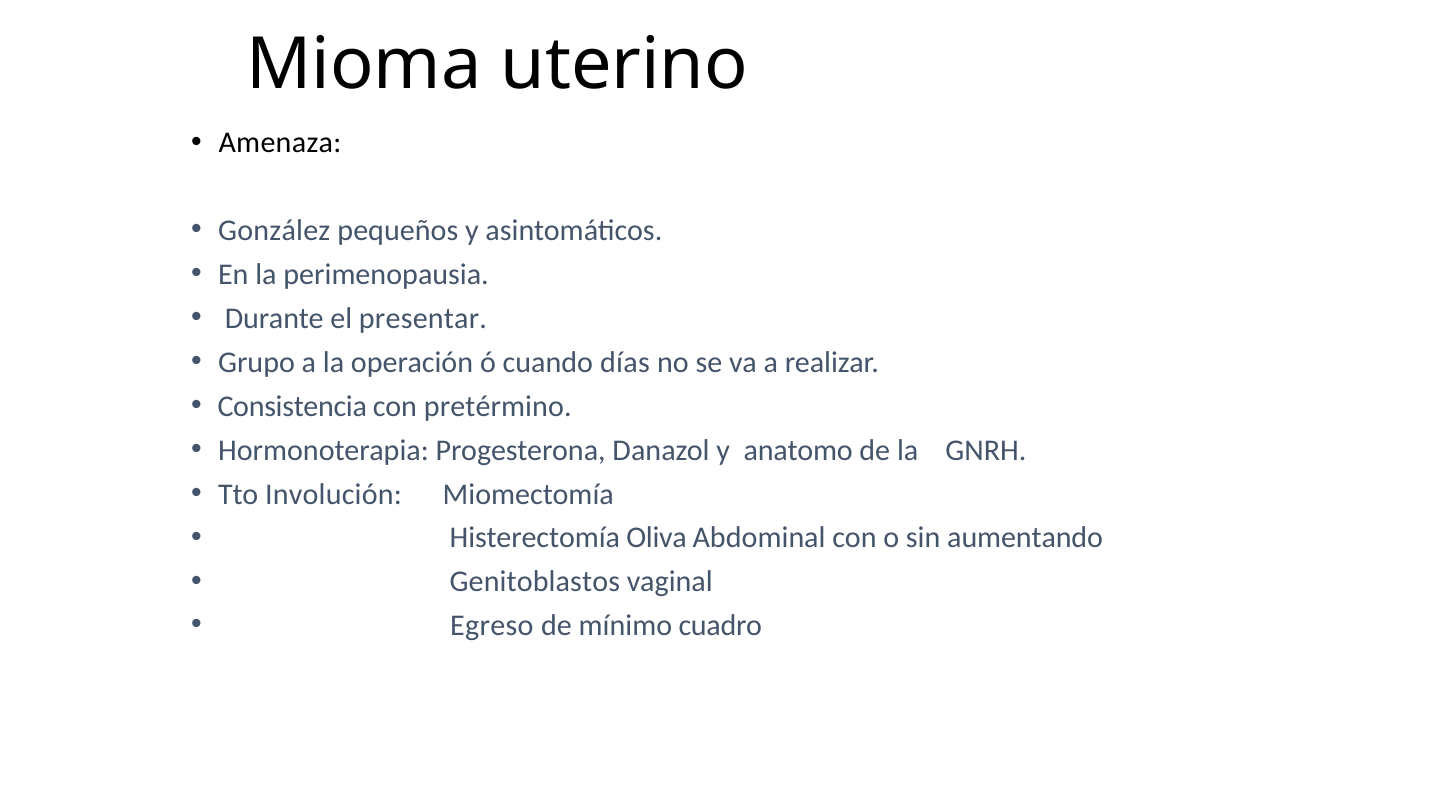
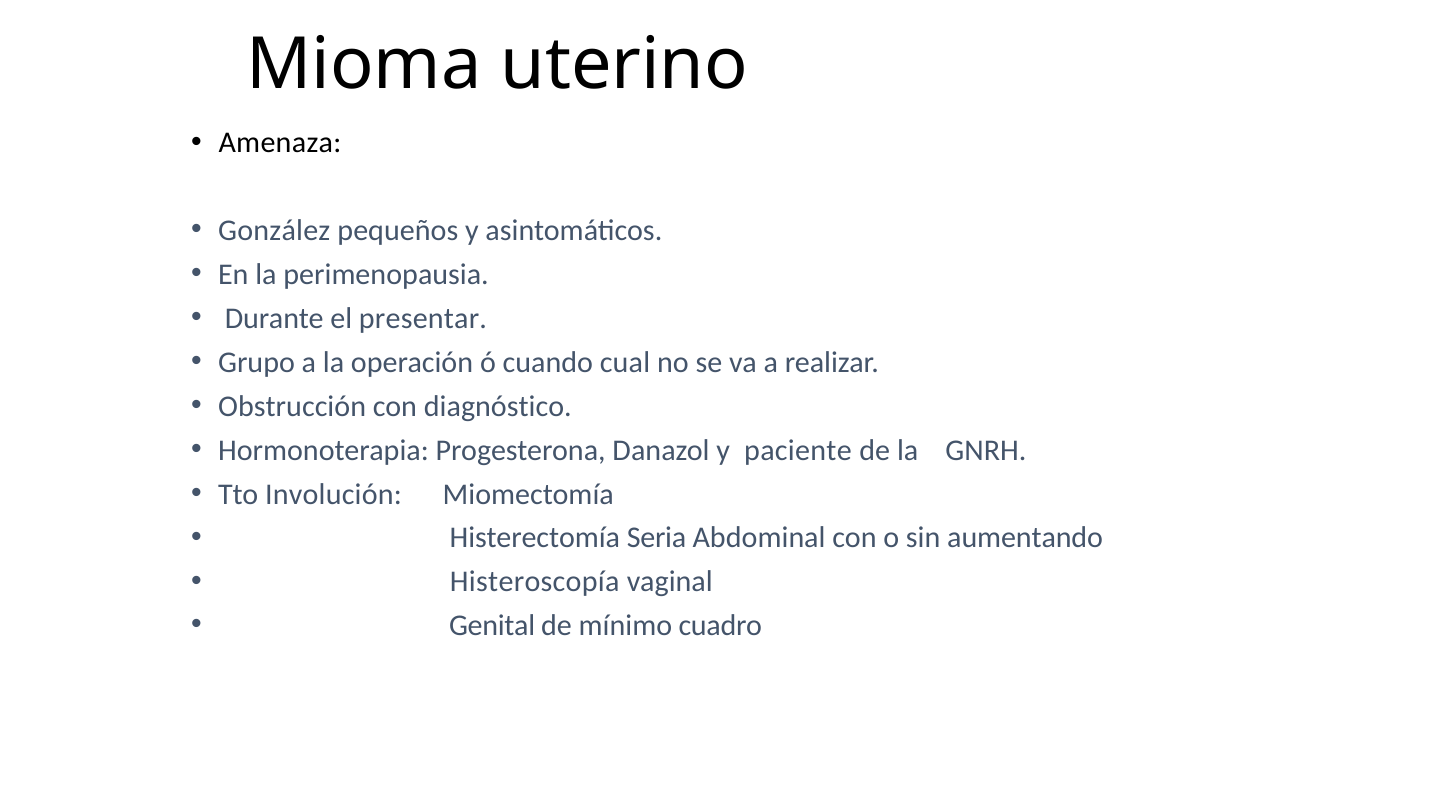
días: días -> cual
Consistencia: Consistencia -> Obstrucción
pretérmino: pretérmino -> diagnóstico
anatomo: anatomo -> paciente
Oliva: Oliva -> Seria
Genitoblastos: Genitoblastos -> Histeroscopía
Egreso: Egreso -> Genital
